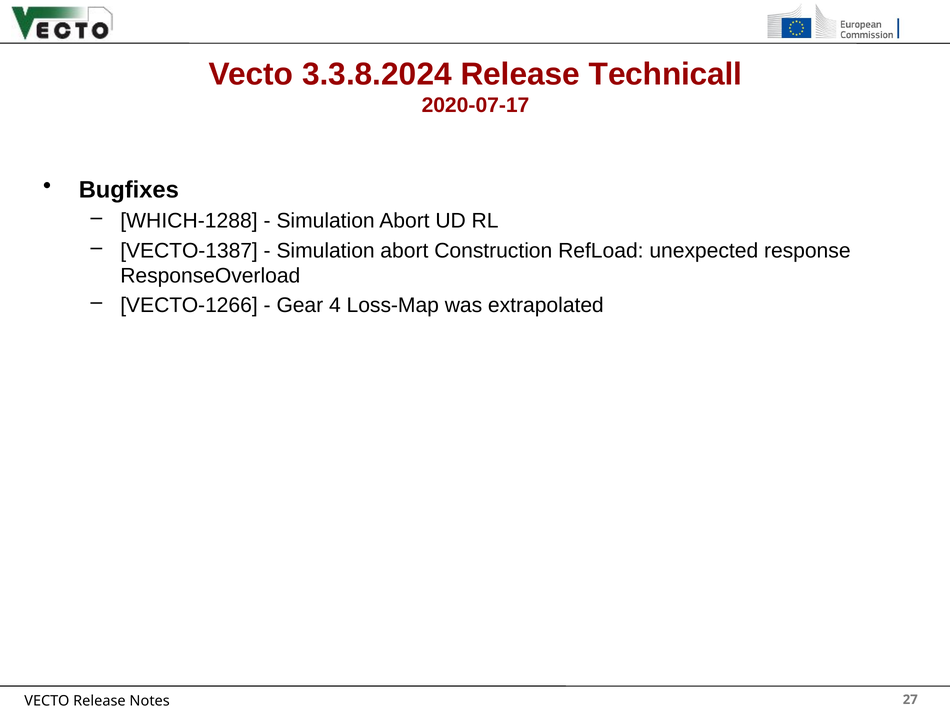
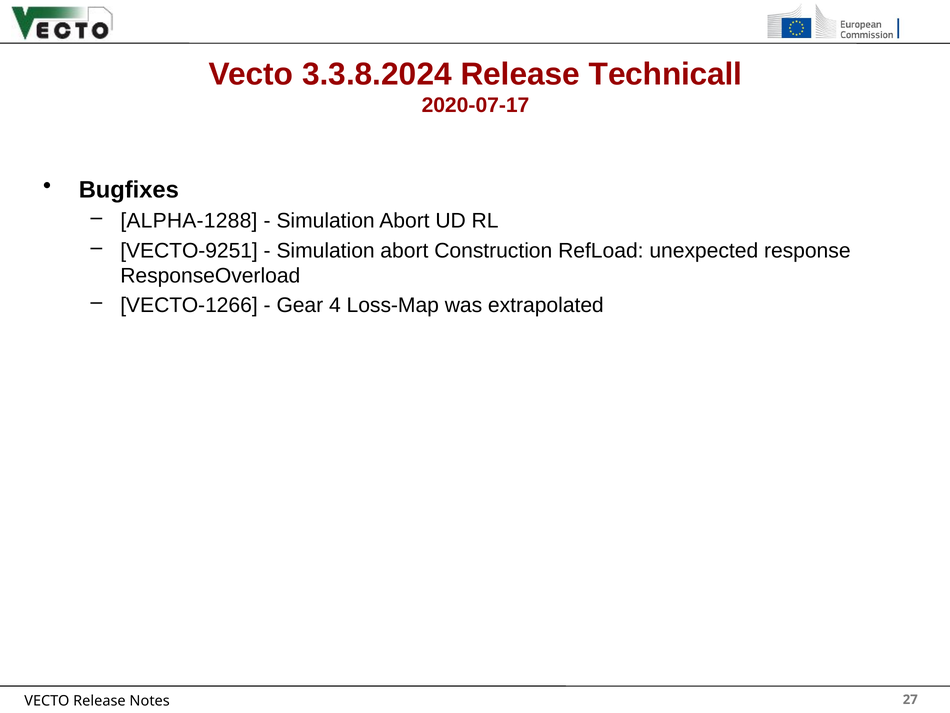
WHICH-1288: WHICH-1288 -> ALPHA-1288
VECTO-1387: VECTO-1387 -> VECTO-9251
